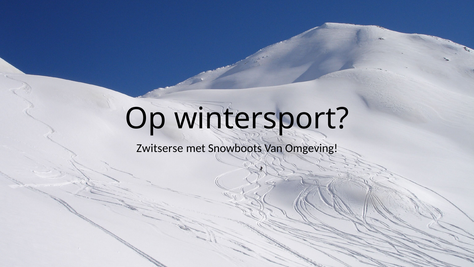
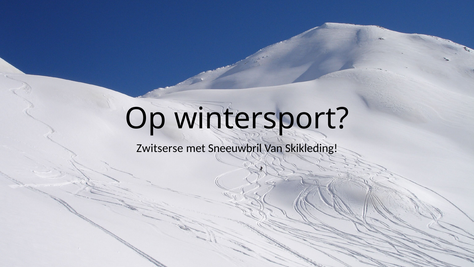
Snowboots: Snowboots -> Sneeuwbril
Omgeving: Omgeving -> Skikleding
